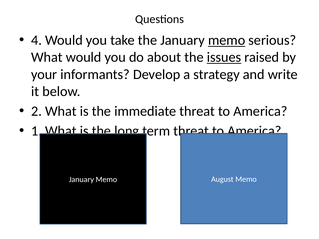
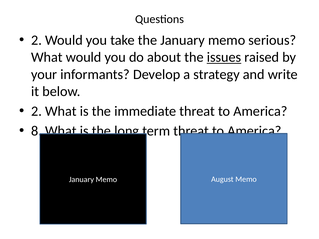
4 at (36, 40): 4 -> 2
memo at (227, 40) underline: present -> none
1: 1 -> 8
